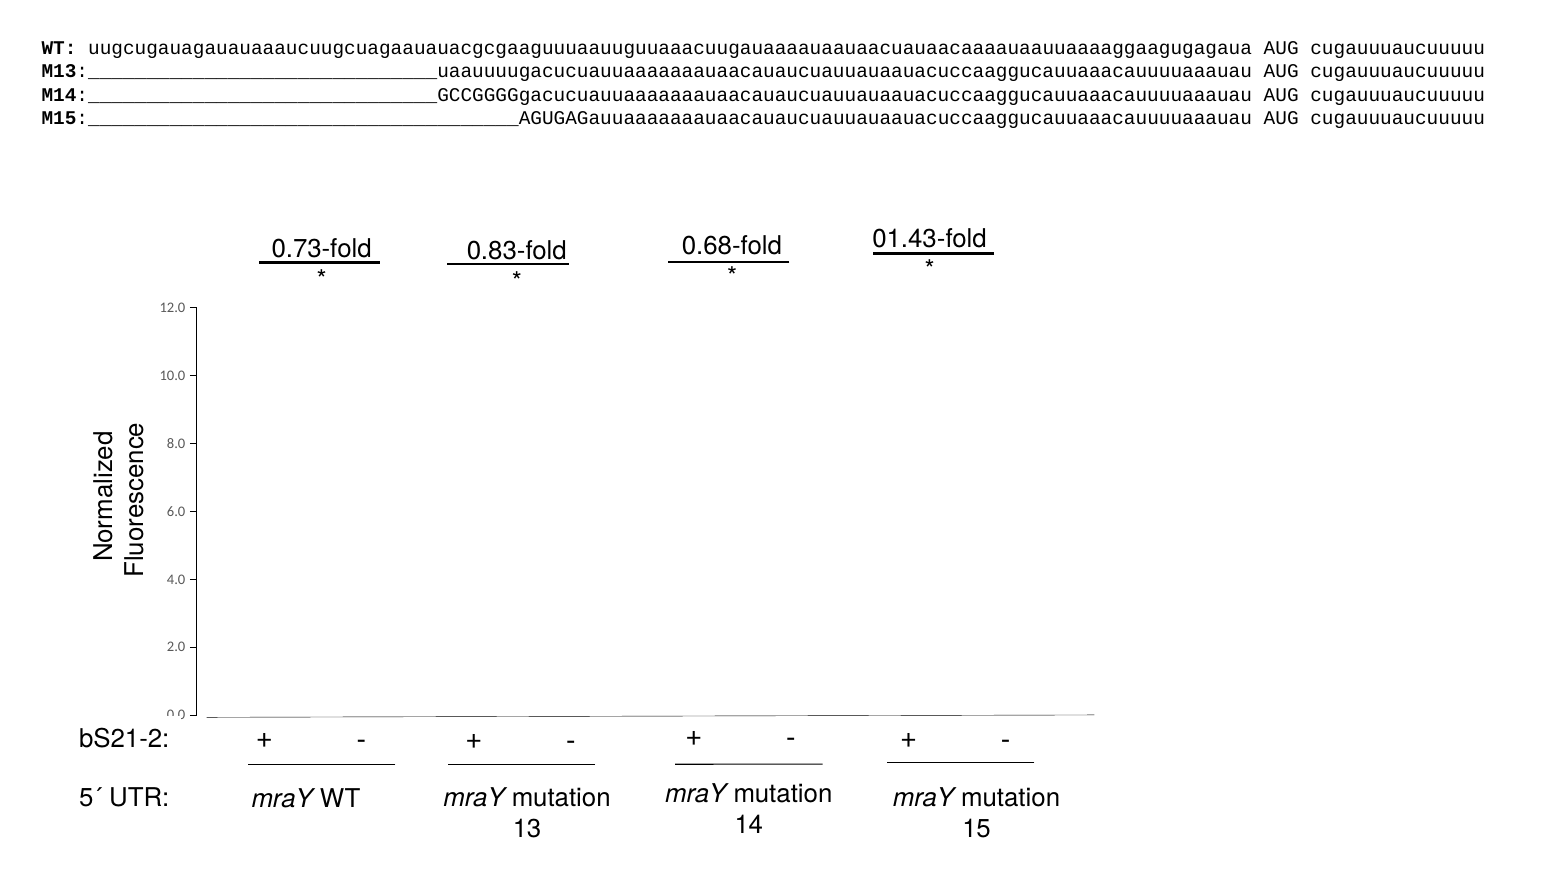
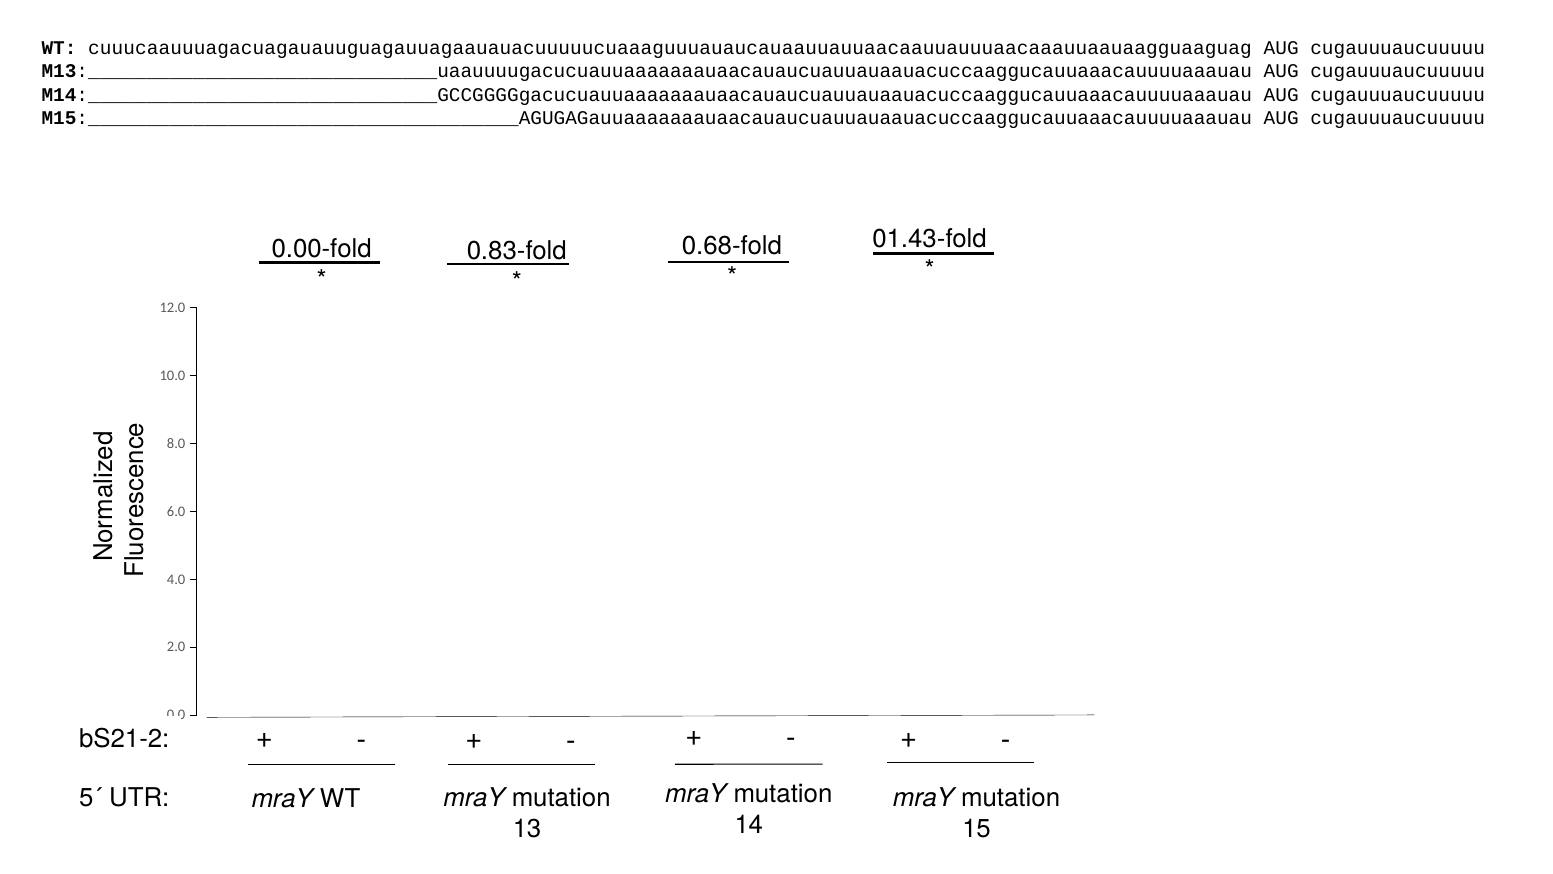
uugcugauagauauaaaucuugcuagaauauacgcgaaguuuaauuguuaaacuugauaaaauaauaacuauaacaaaauaauuaaaaggaagugagaua: uugcugauagauauaaaucuugcuagaauauacgcgaaguuuaauuguuaaacuugauaaaauaauaacuauaacaaaauaauuaaaaggaagugagaua -> cuuucaauuuagacuagauauuguagauuagaauauacuuuuucuaaaguuuauaucauaauuauuaacaauuauuuaacaaauuaauaagguaaguag
0.73-fold: 0.73-fold -> 0.00-fold
